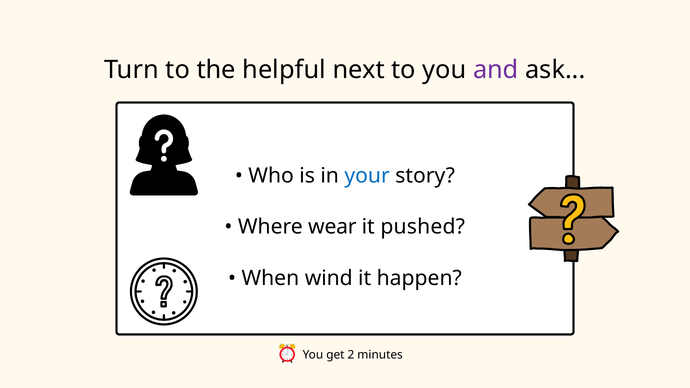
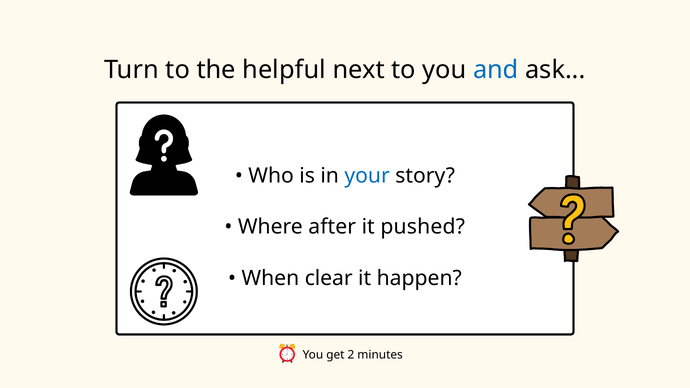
and colour: purple -> blue
wear: wear -> after
wind: wind -> clear
